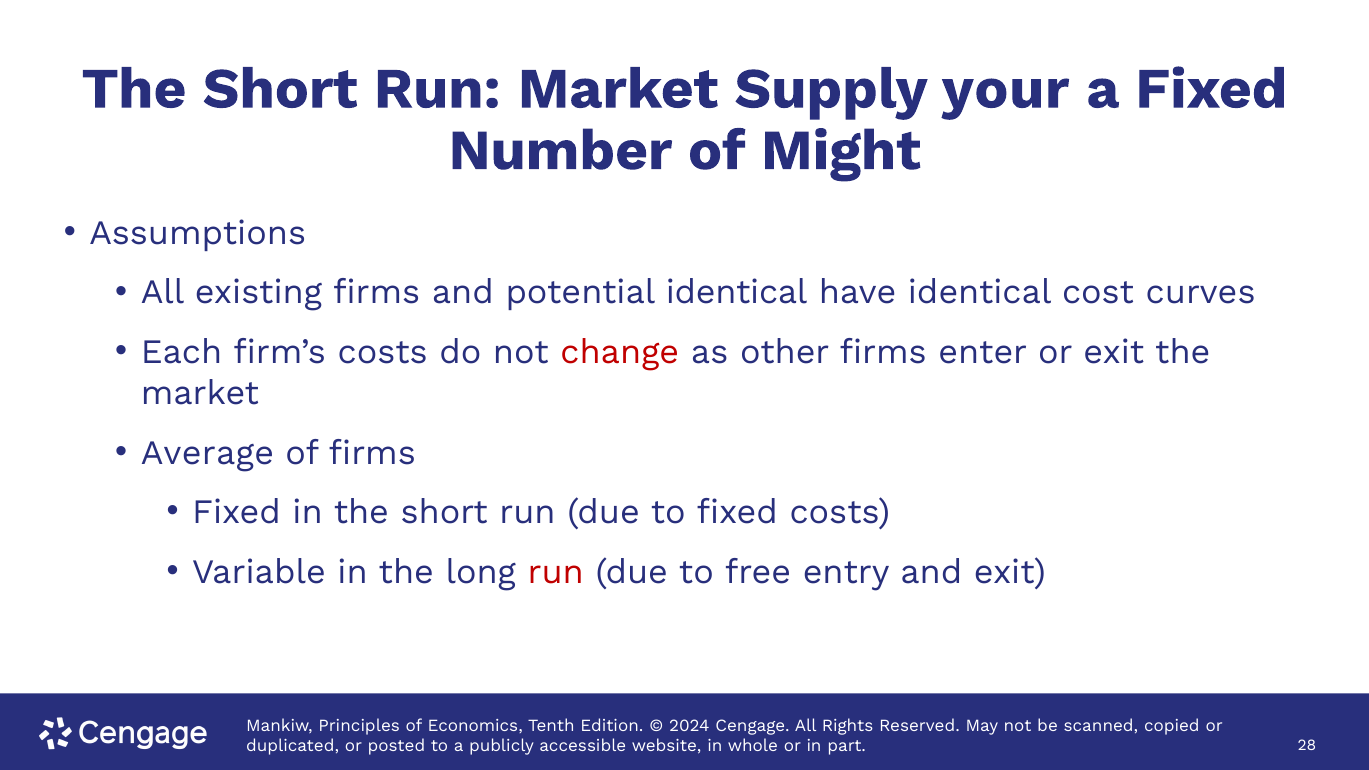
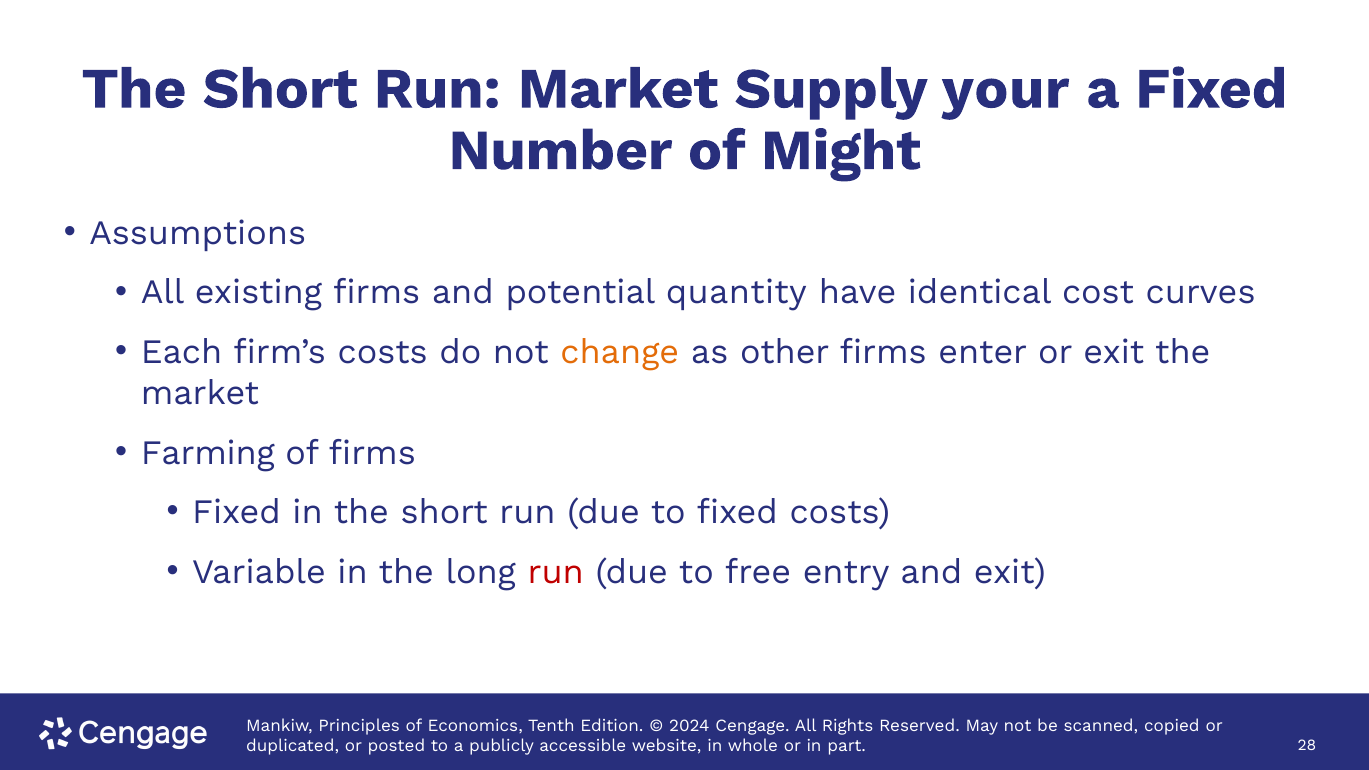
potential identical: identical -> quantity
change colour: red -> orange
Average: Average -> Farming
